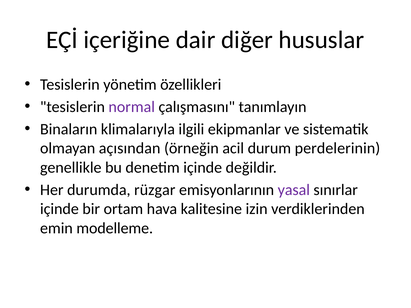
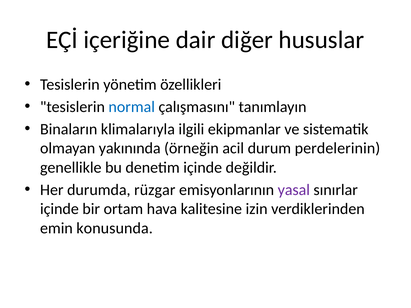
normal colour: purple -> blue
açısından: açısından -> yakınında
modelleme: modelleme -> konusunda
